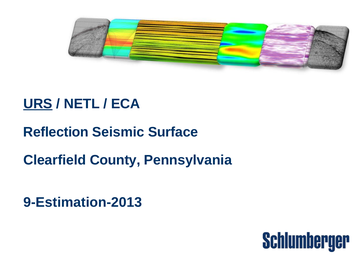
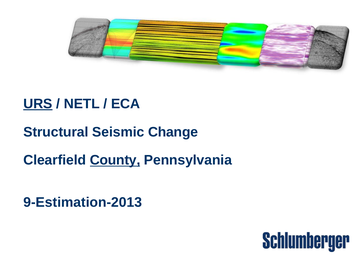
Reflection: Reflection -> Structural
Surface: Surface -> Change
County underline: none -> present
